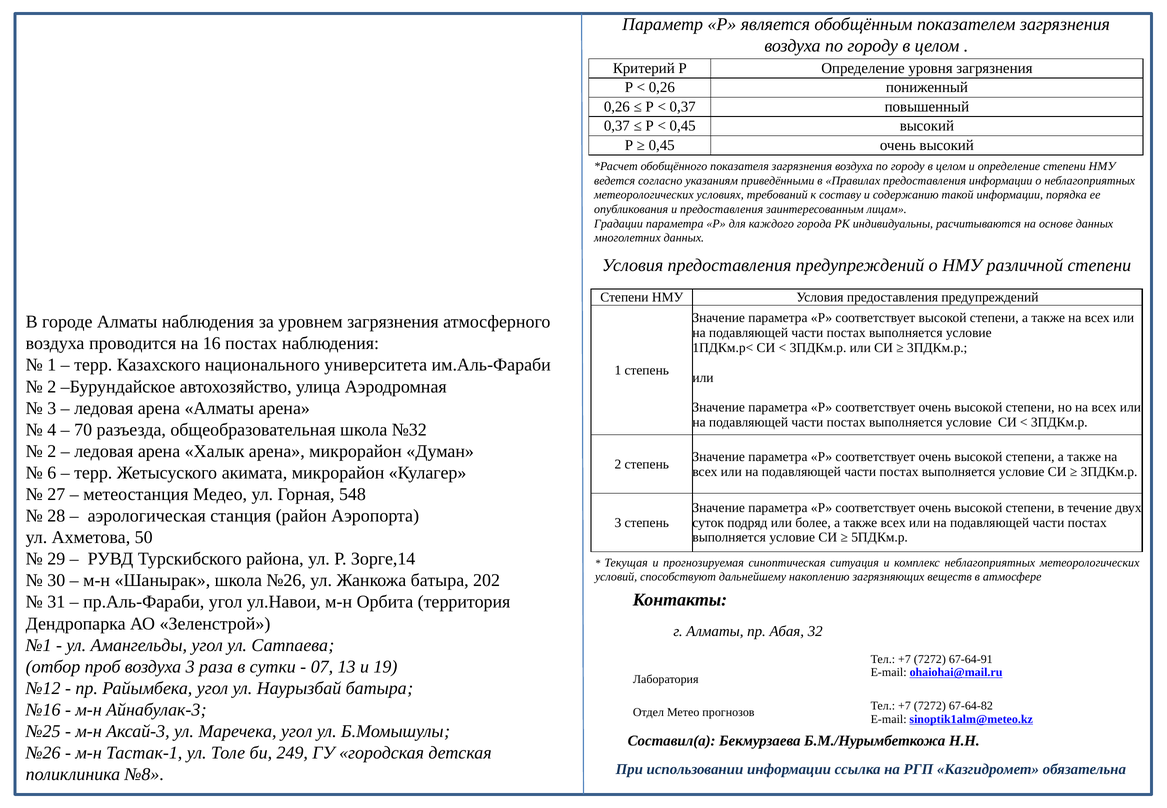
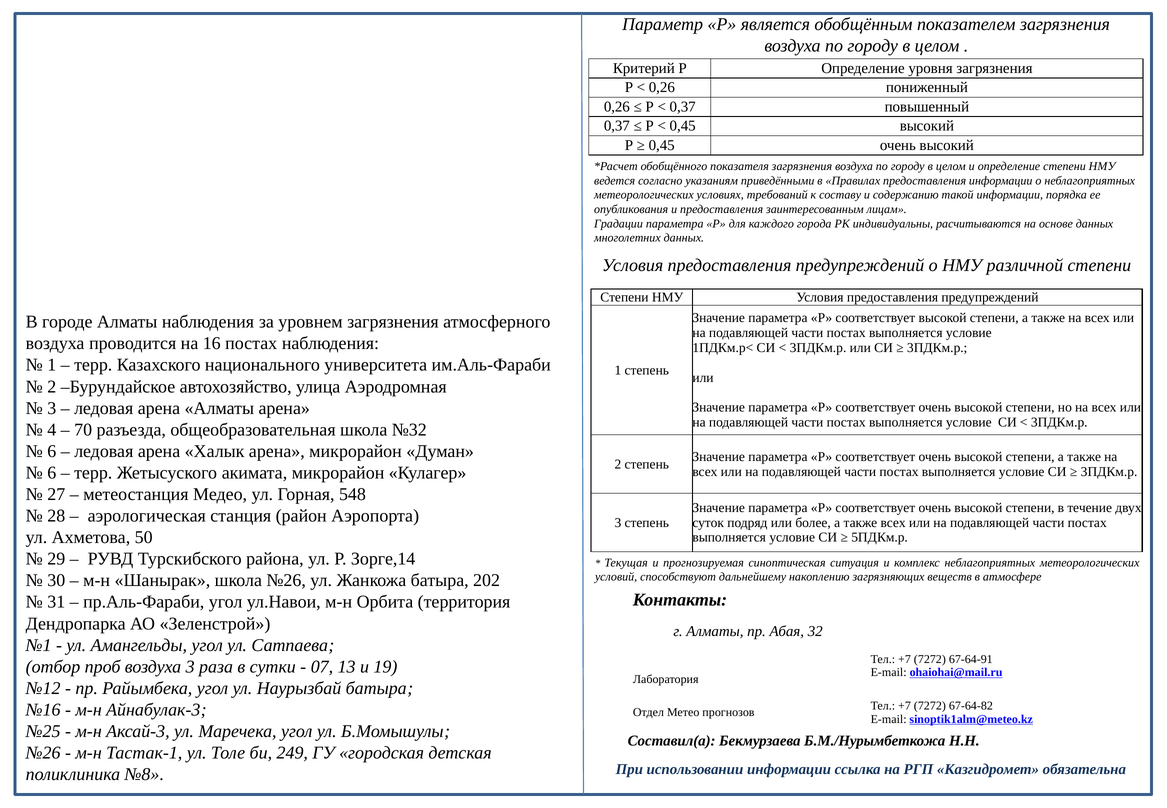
2 at (52, 451): 2 -> 6
